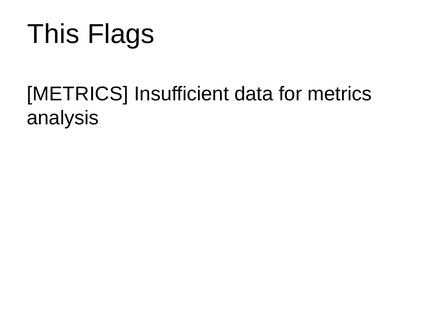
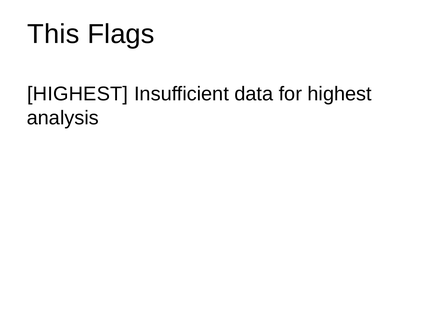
METRICS at (78, 94): METRICS -> HIGHEST
for metrics: metrics -> highest
